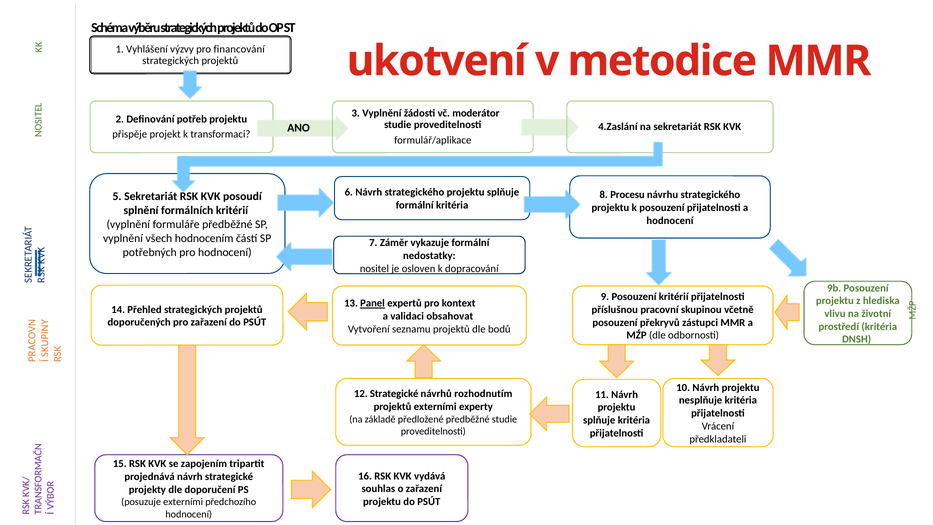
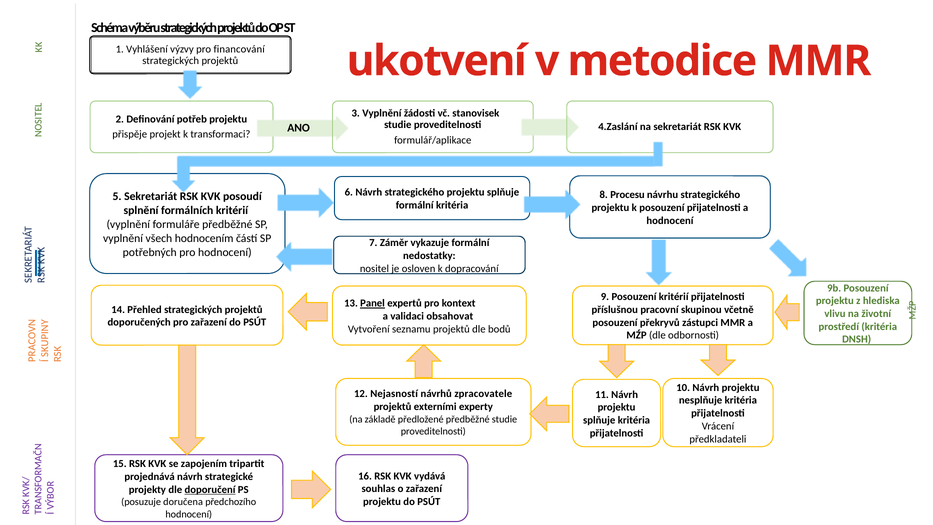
moderátor: moderátor -> stanovisek
12 Strategické: Strategické -> Nejasností
rozhodnutím: rozhodnutím -> zpracovatele
doporučení underline: none -> present
posuzuje externími: externími -> doručena
